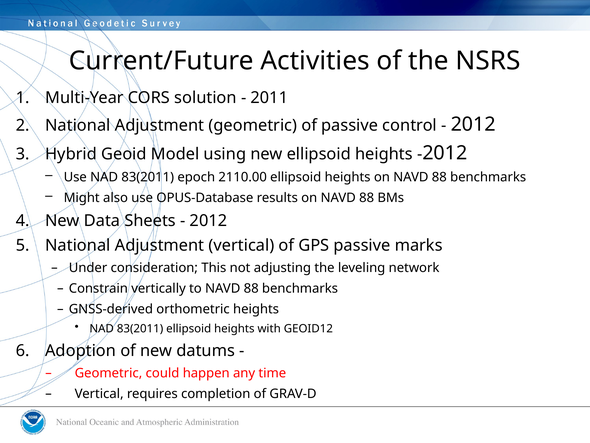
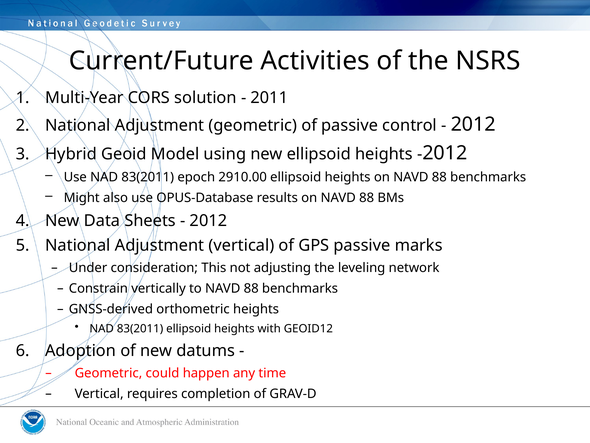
2110.00: 2110.00 -> 2910.00
